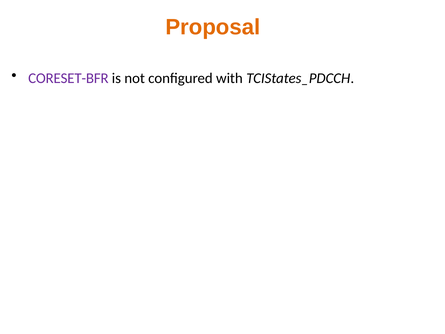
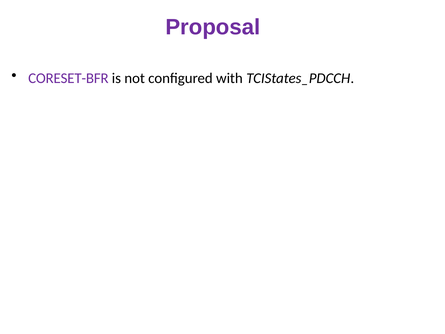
Proposal colour: orange -> purple
